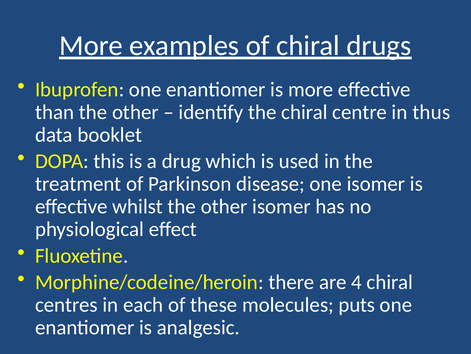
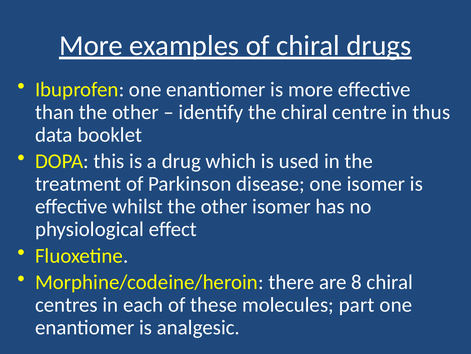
4: 4 -> 8
puts: puts -> part
